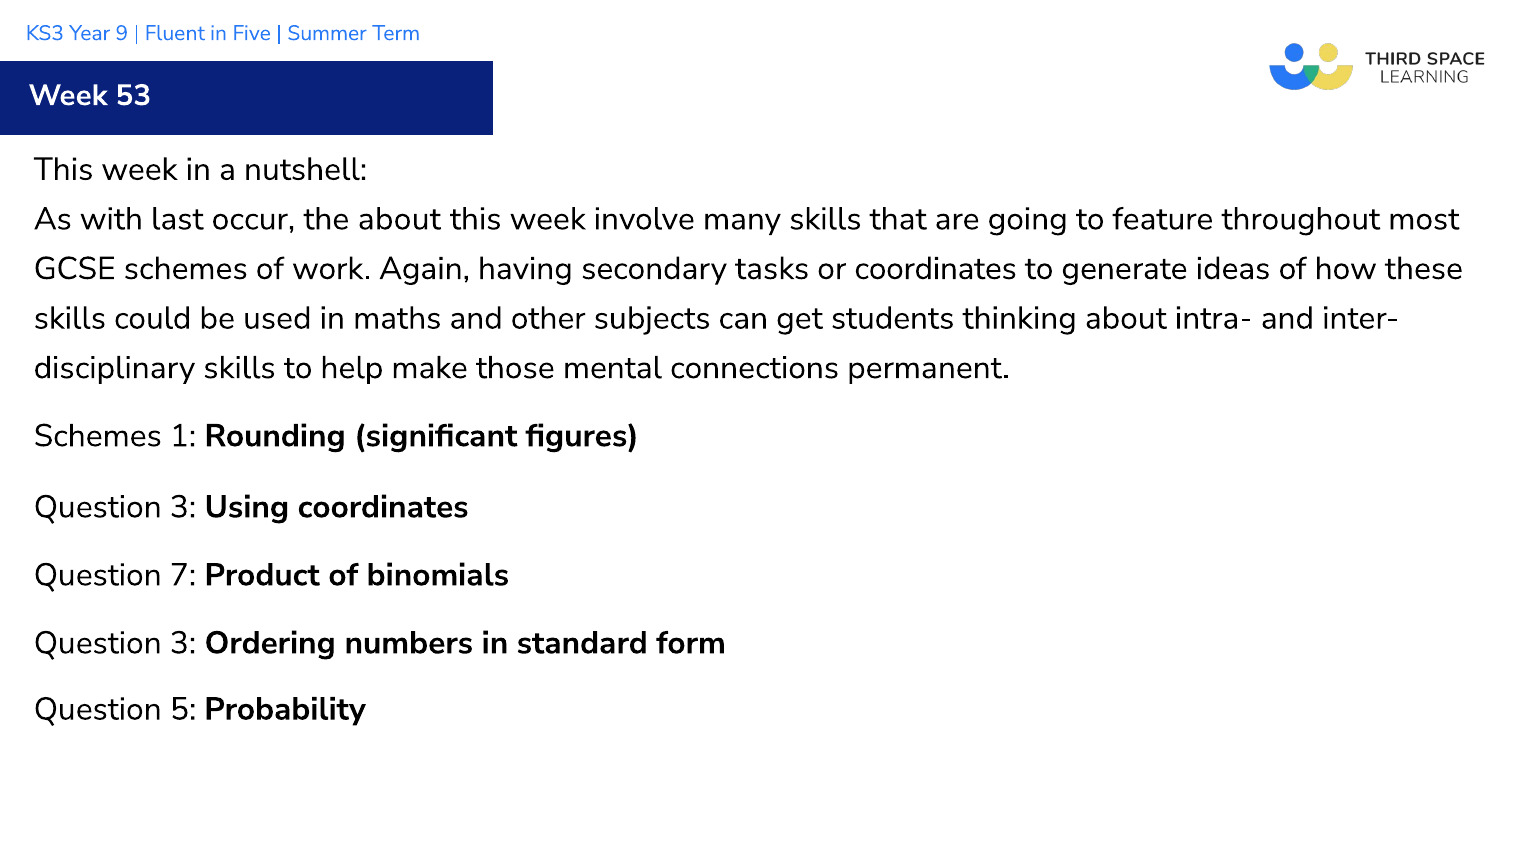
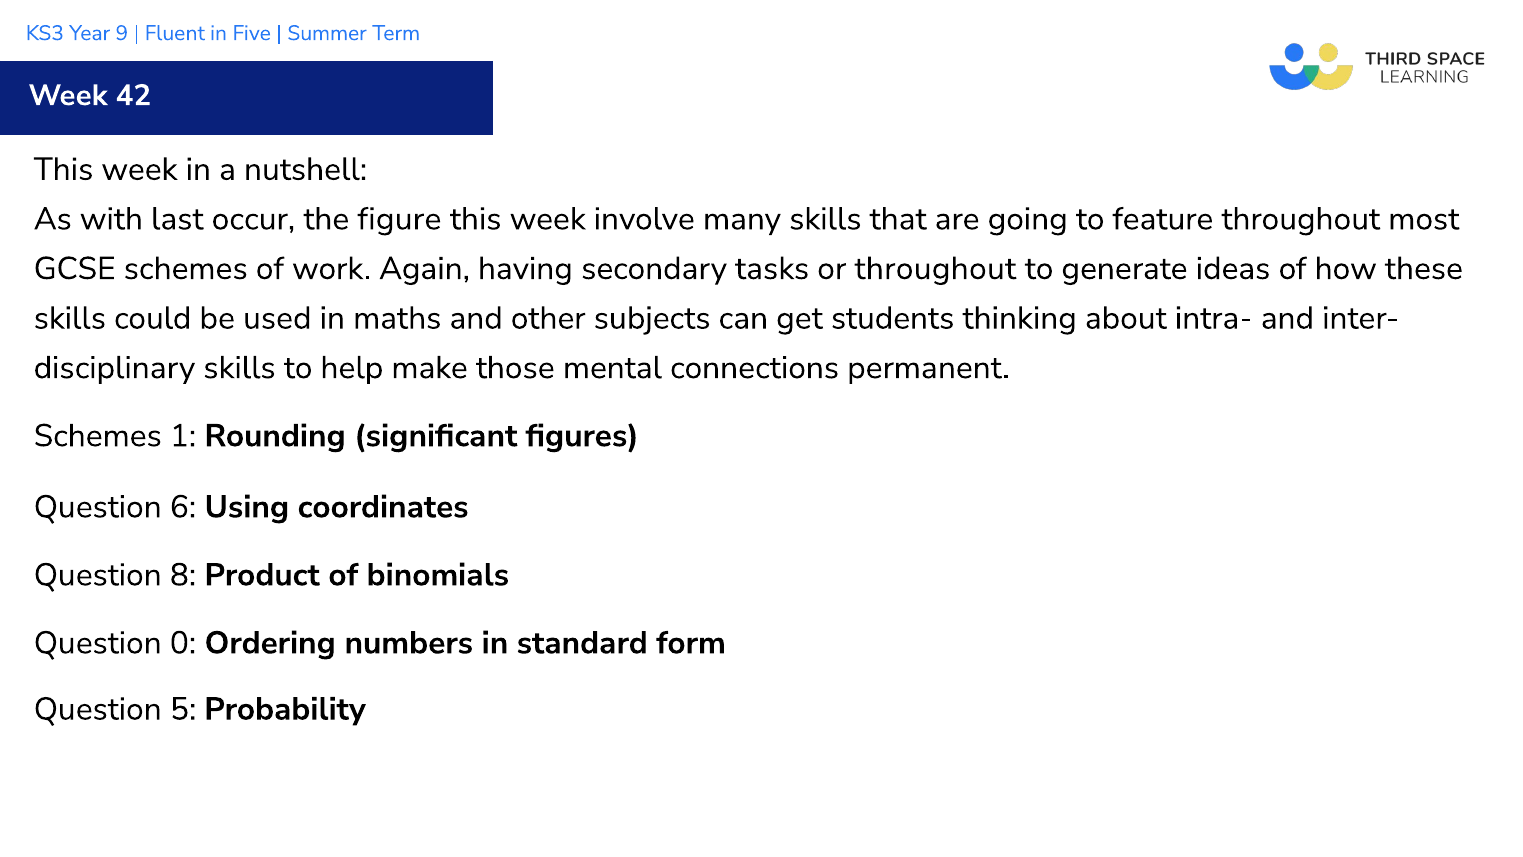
53: 53 -> 42
the about: about -> figure
or coordinates: coordinates -> throughout
3 at (183, 507): 3 -> 6
7: 7 -> 8
3 at (183, 643): 3 -> 0
